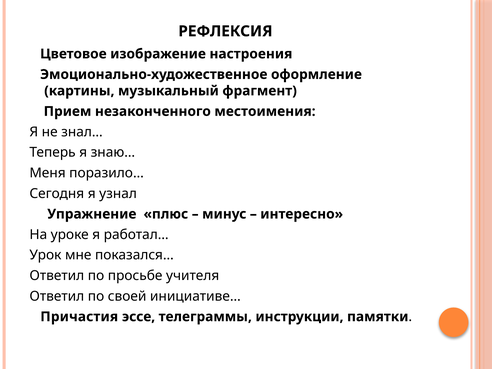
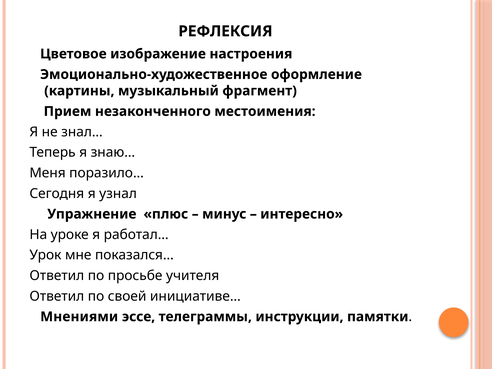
Причастия: Причастия -> Мнениями
